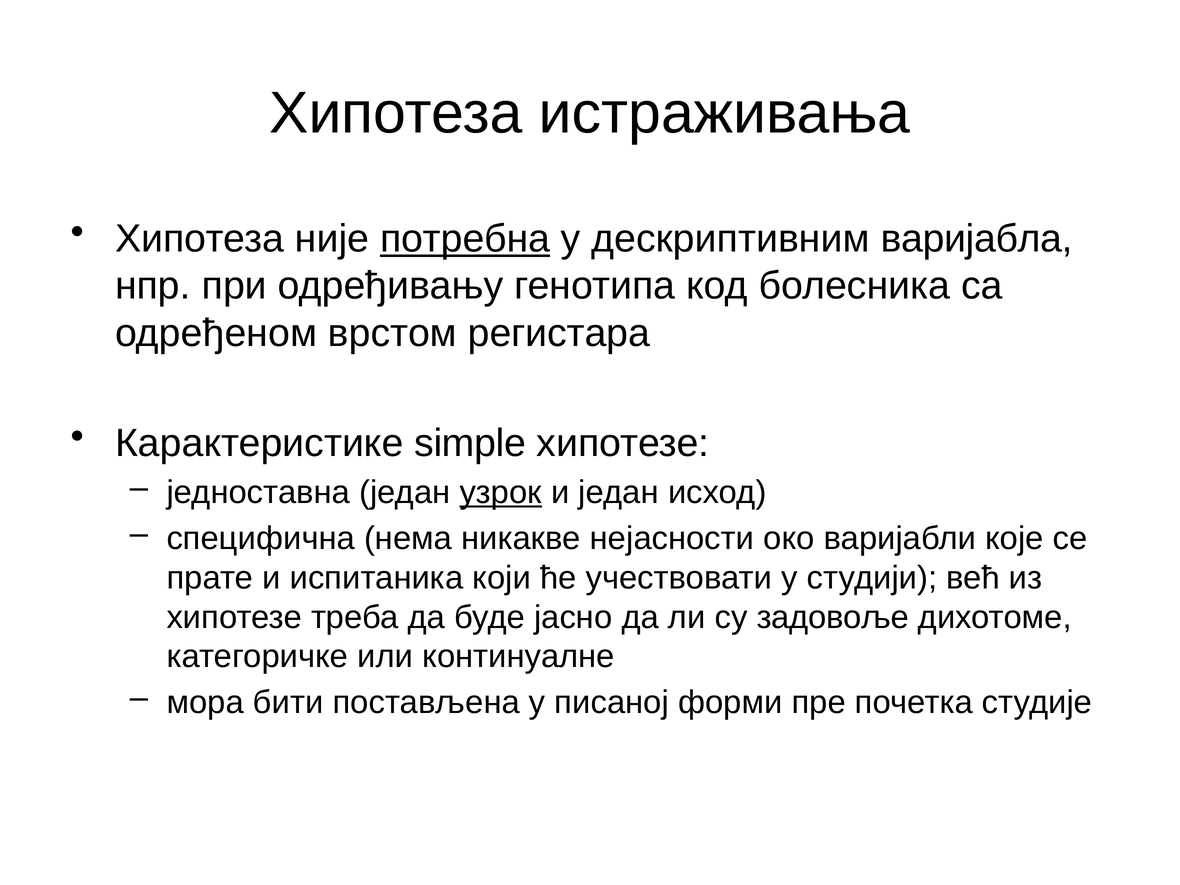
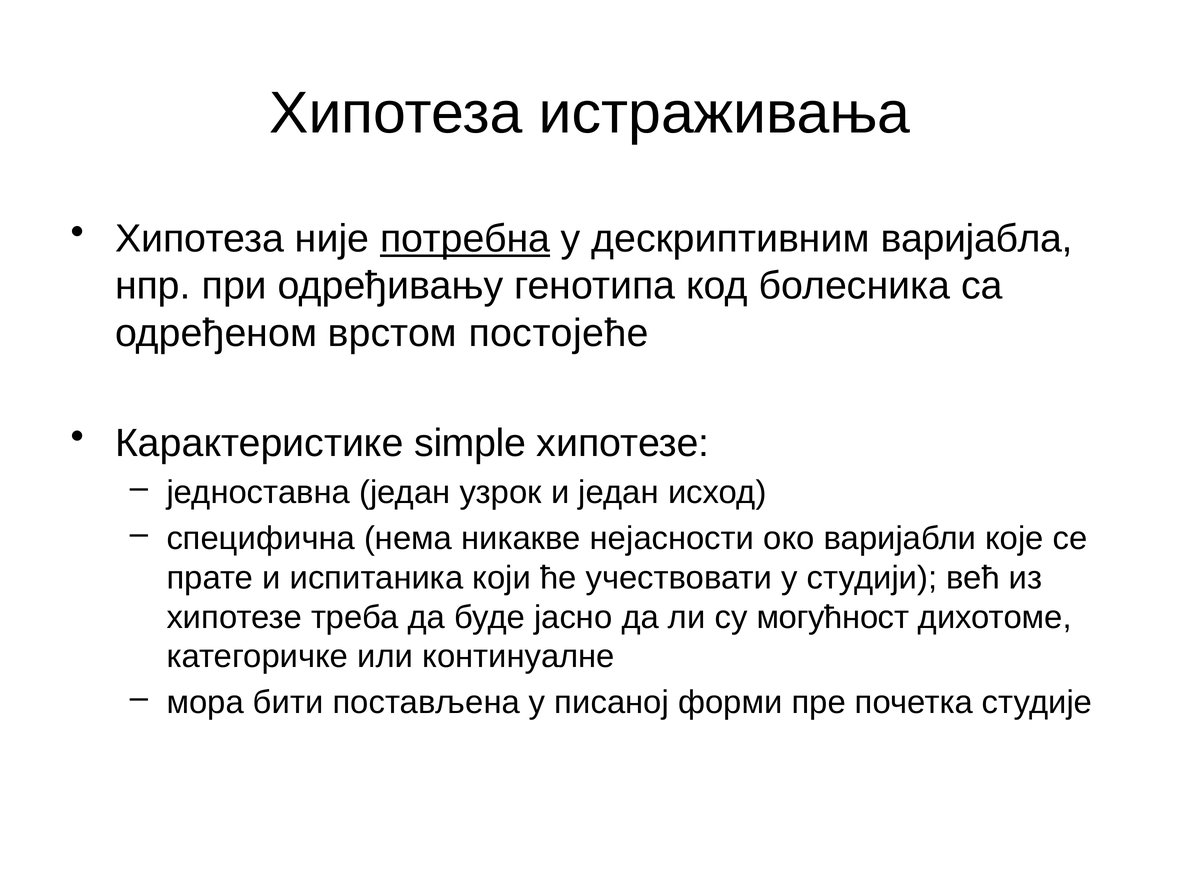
регистара: регистара -> постојеће
узрок underline: present -> none
задовоље: задовоље -> могућност
